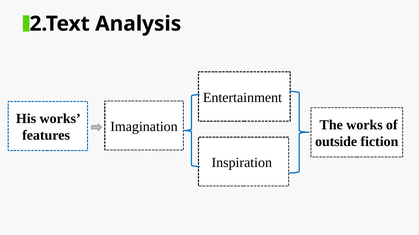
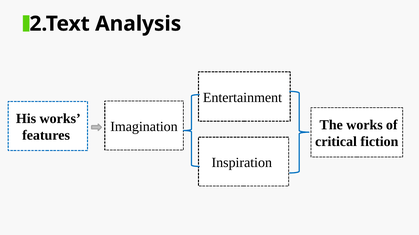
outside: outside -> critical
